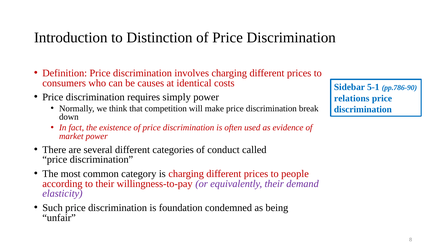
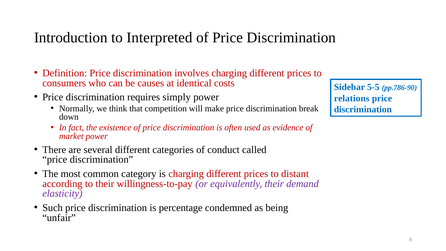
Distinction: Distinction -> Interpreted
5-1: 5-1 -> 5-5
people: people -> distant
foundation: foundation -> percentage
